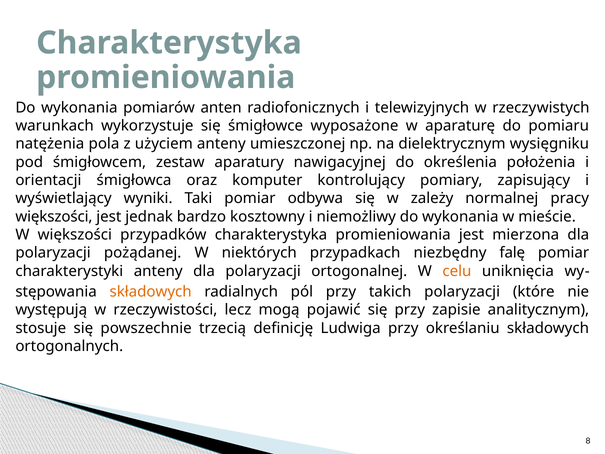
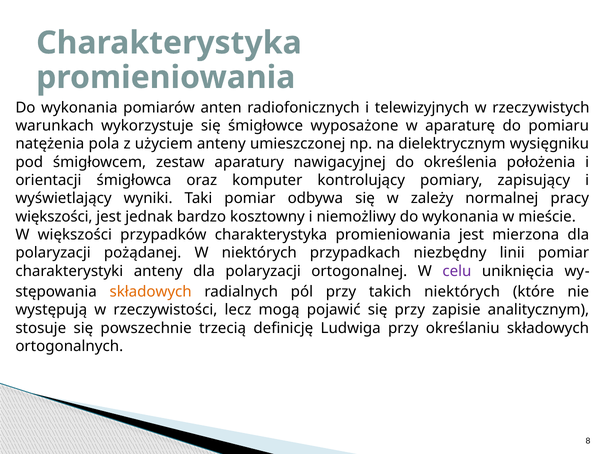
falę: falę -> linii
celu colour: orange -> purple
takich polaryzacji: polaryzacji -> niektórych
